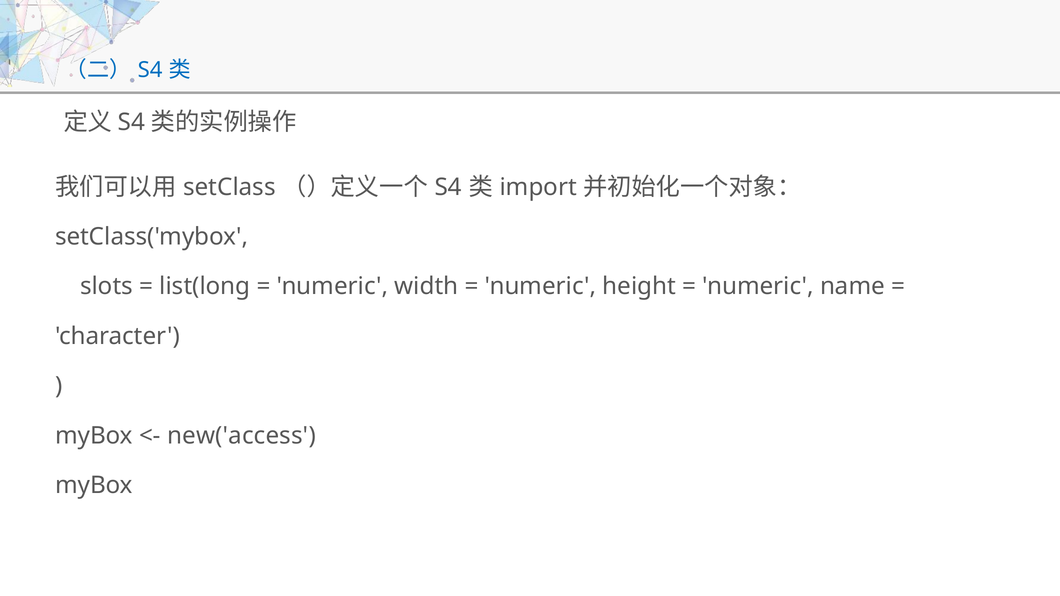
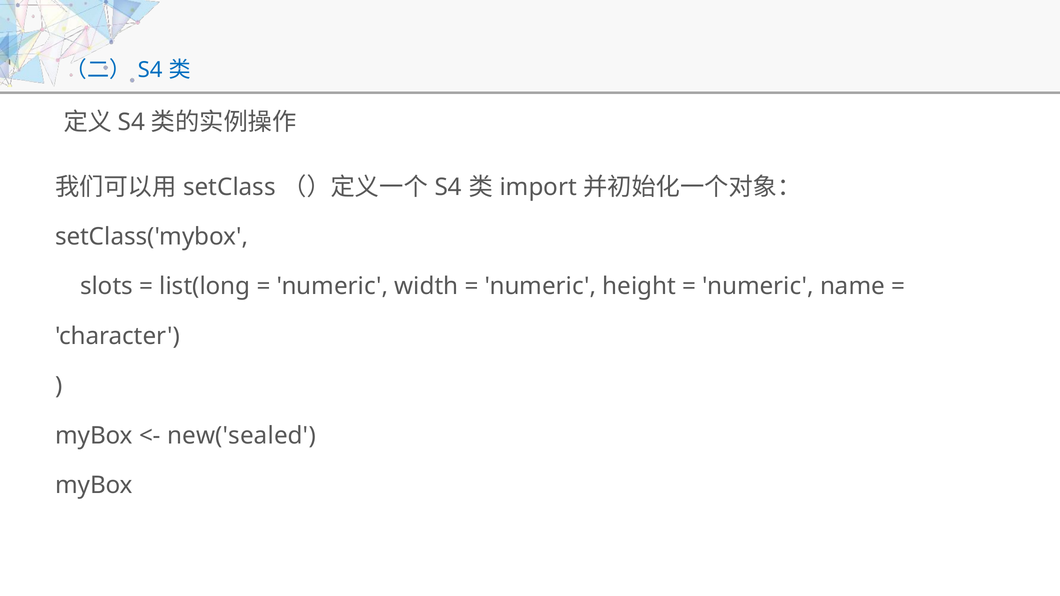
new('access: new('access -> new('sealed
